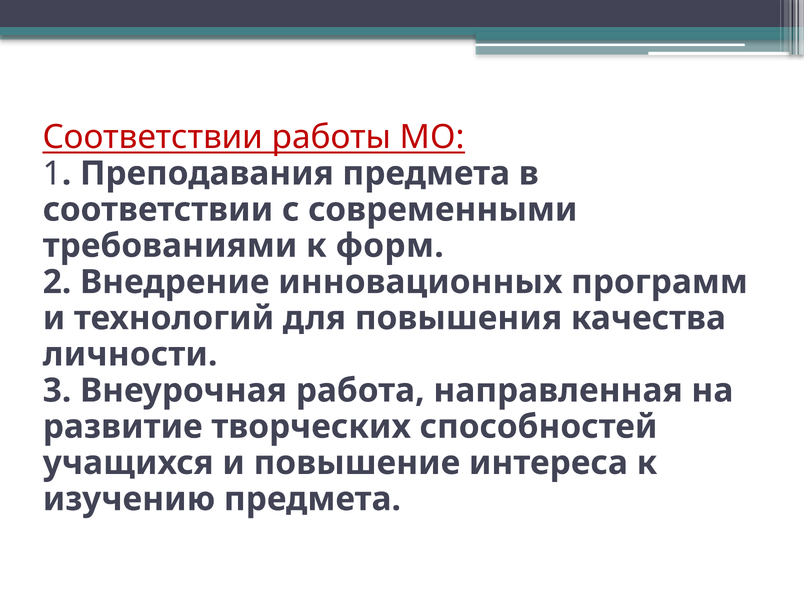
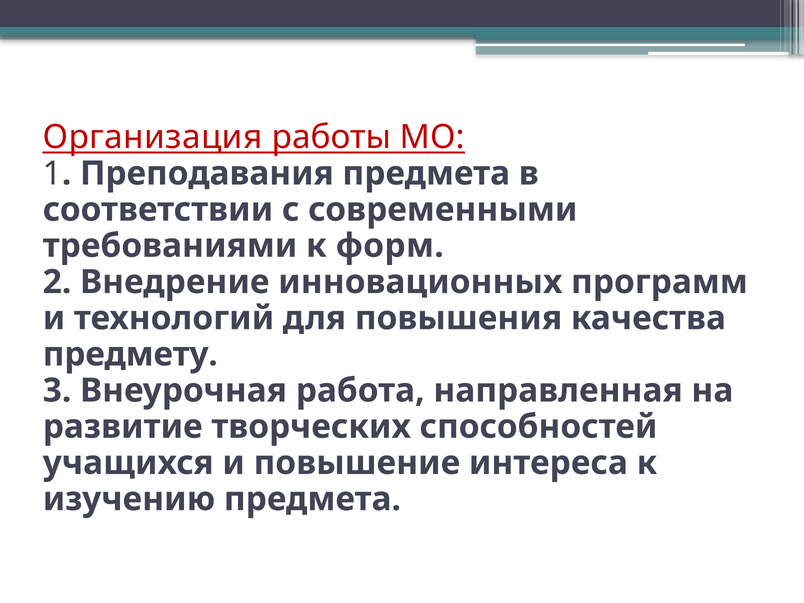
Соответствии at (153, 137): Соответствии -> Организация
личности: личности -> предмету
